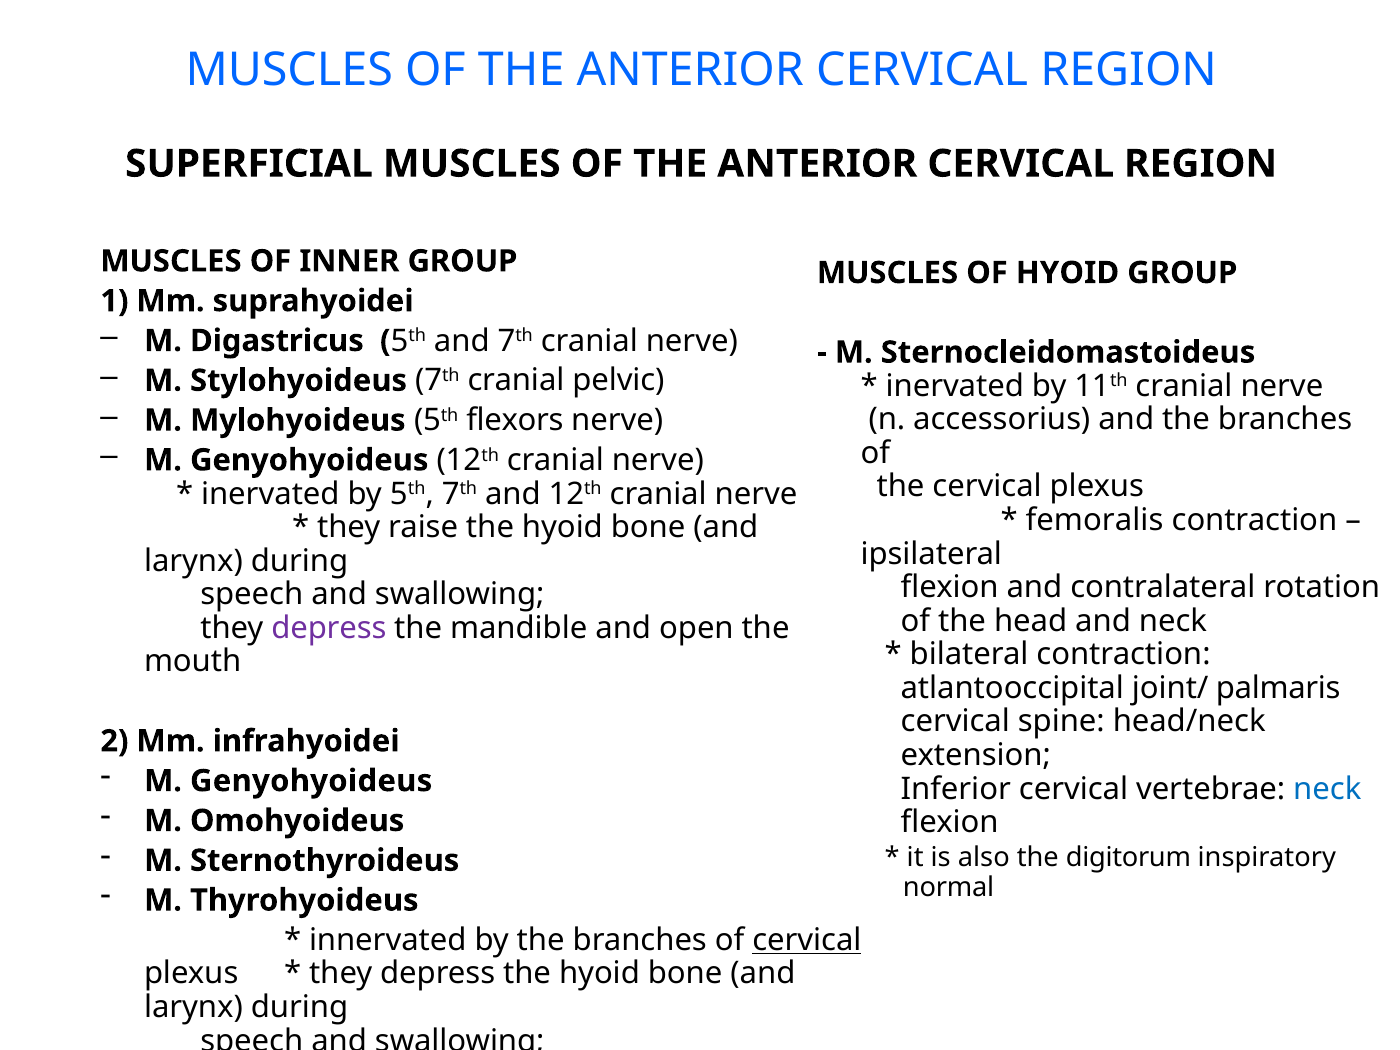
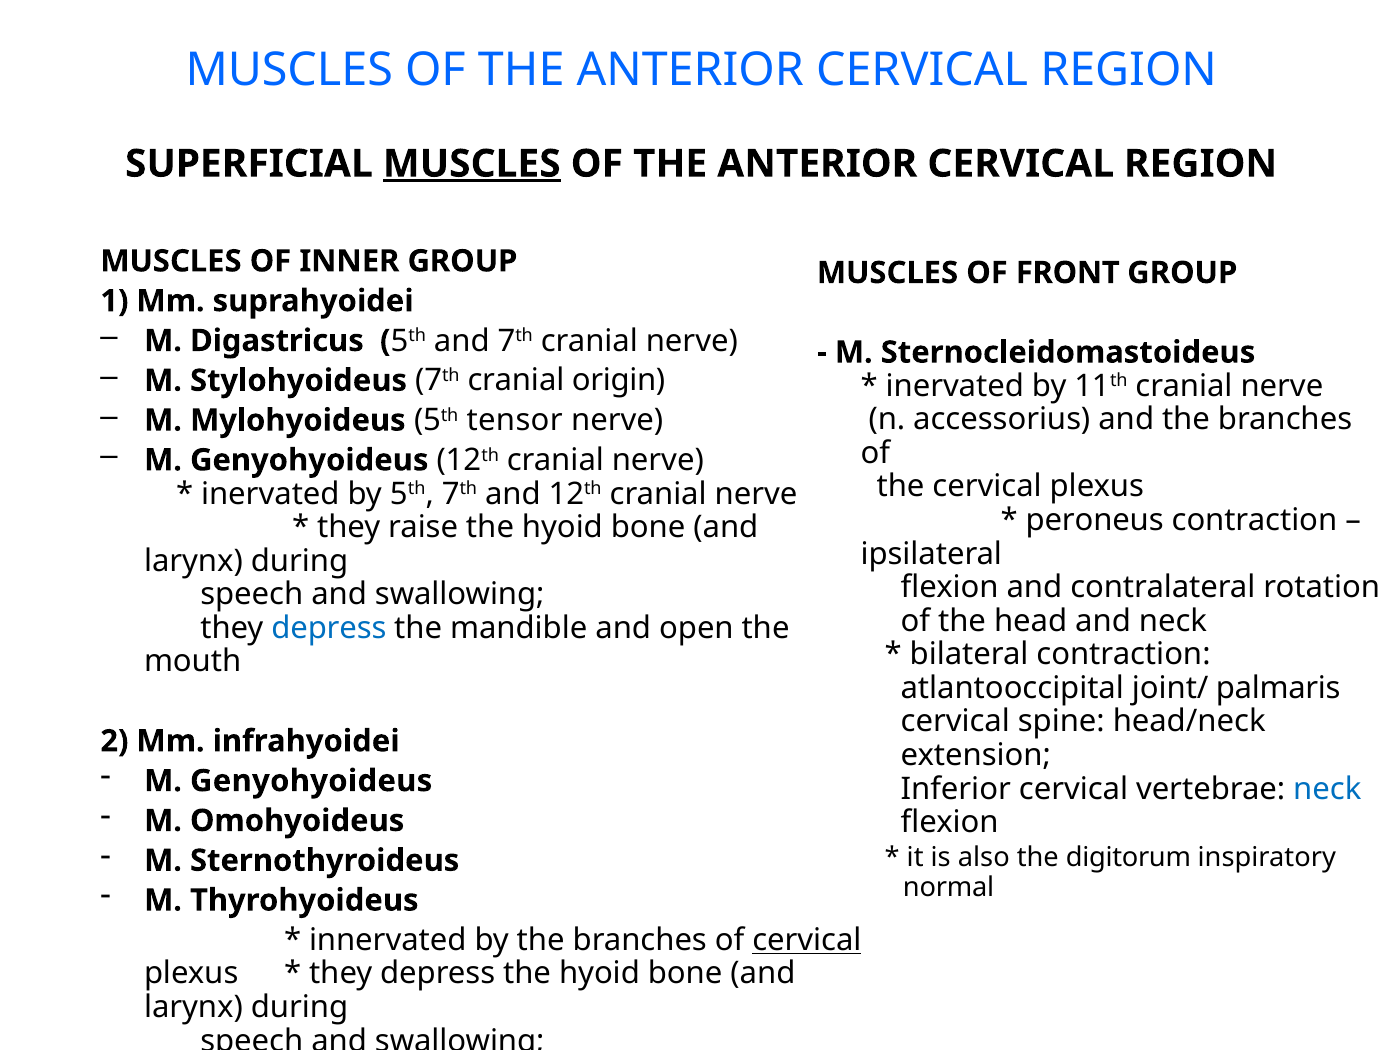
MUSCLES at (472, 164) underline: none -> present
OF HYOID: HYOID -> FRONT
pelvic: pelvic -> origin
flexors: flexors -> tensor
femoralis: femoralis -> peroneus
depress at (329, 628) colour: purple -> blue
